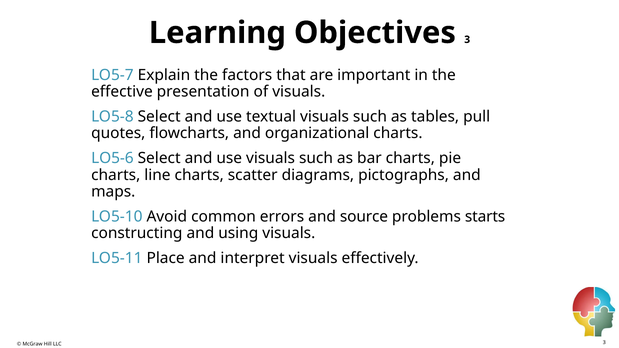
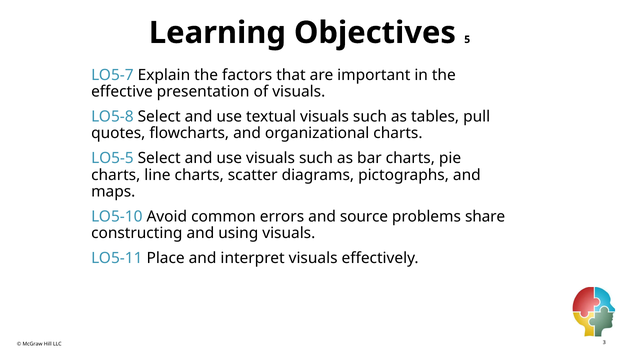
Objectives 3: 3 -> 5
LO5-6: LO5-6 -> LO5-5
starts: starts -> share
